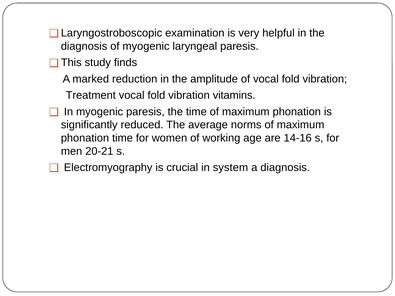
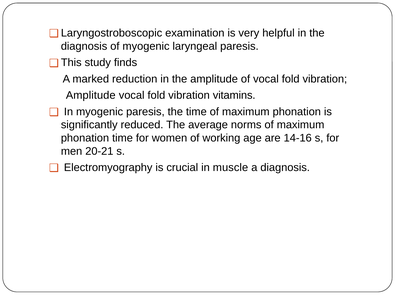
Treatment at (91, 95): Treatment -> Amplitude
system: system -> muscle
